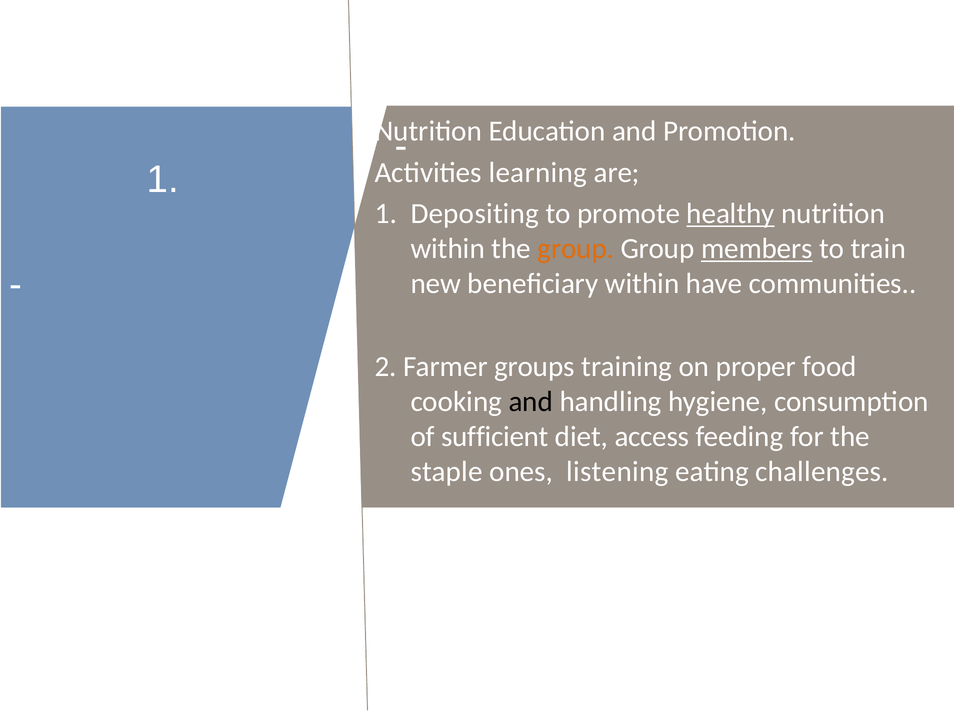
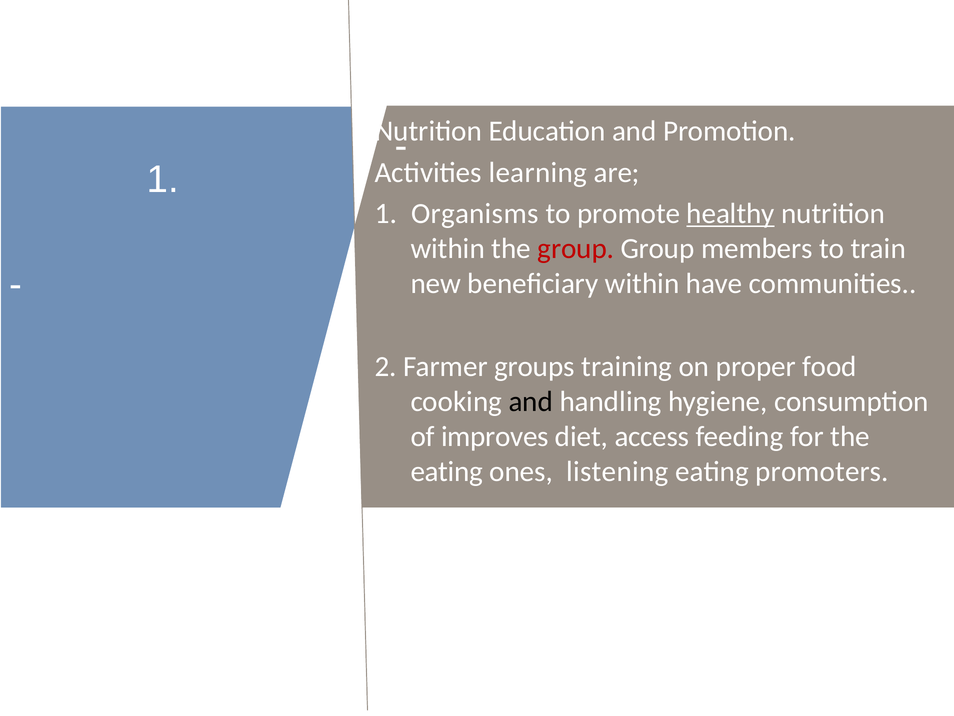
Depositing: Depositing -> Organisms
group at (576, 249) colour: orange -> red
members underline: present -> none
sufficient: sufficient -> improves
staple at (447, 471): staple -> eating
challenges: challenges -> promoters
